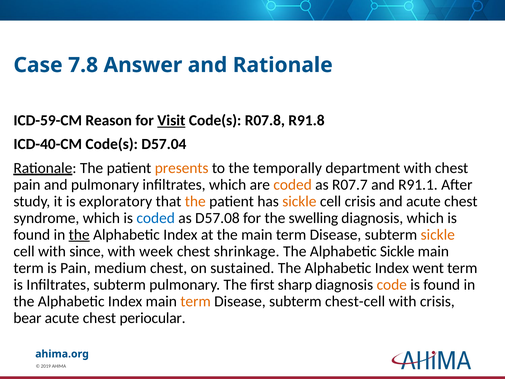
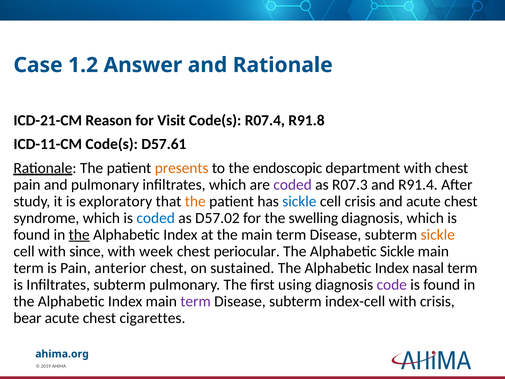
7.8: 7.8 -> 1.2
ICD-59-CM: ICD-59-CM -> ICD-21-CM
Visit underline: present -> none
R07.8: R07.8 -> R07.4
ICD-40-CM: ICD-40-CM -> ICD-11-CM
D57.04: D57.04 -> D57.61
temporally: temporally -> endoscopic
coded at (293, 184) colour: orange -> purple
R07.7: R07.7 -> R07.3
R91.1: R91.1 -> R91.4
sickle at (299, 201) colour: orange -> blue
D57.08: D57.08 -> D57.02
shrinkage: shrinkage -> periocular
medium: medium -> anterior
went: went -> nasal
sharp: sharp -> using
code colour: orange -> purple
term at (196, 301) colour: orange -> purple
chest-cell: chest-cell -> index-cell
periocular: periocular -> cigarettes
